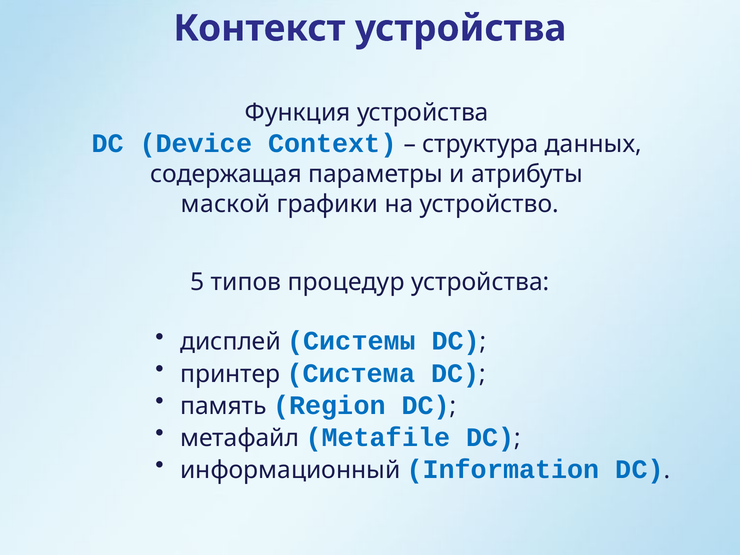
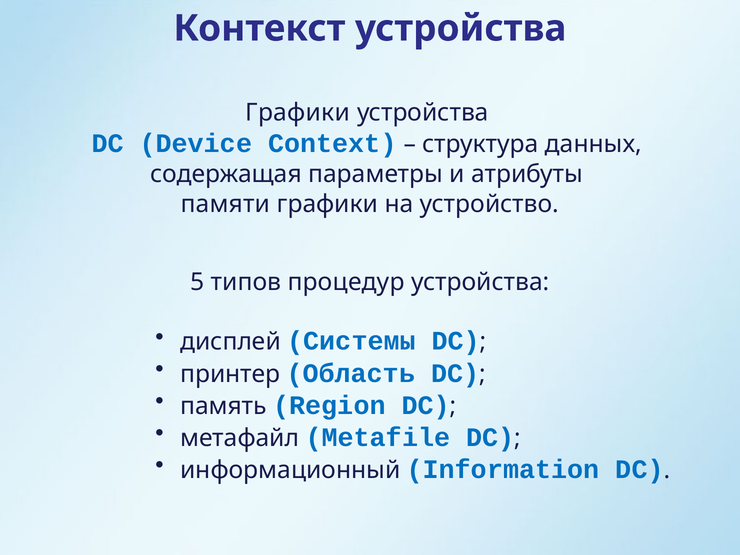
Функция at (298, 113): Функция -> Графики
маской: маской -> памяти
Система: Система -> Область
